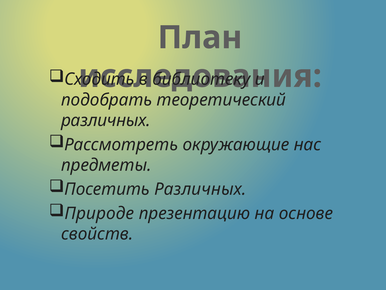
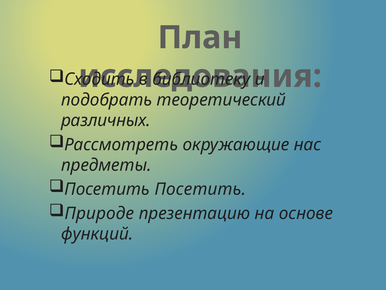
Посетить Различных: Различных -> Посетить
свойств: свойств -> функций
